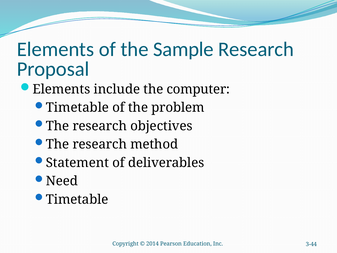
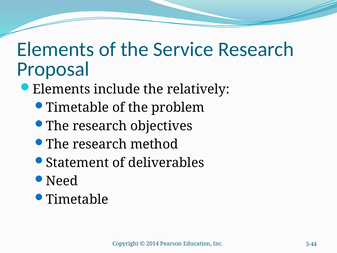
Sample: Sample -> Service
computer: computer -> relatively
